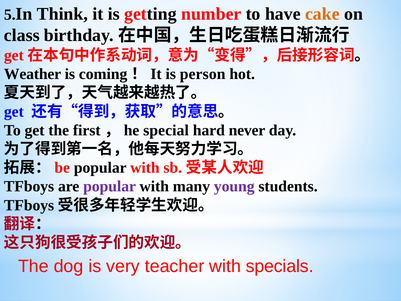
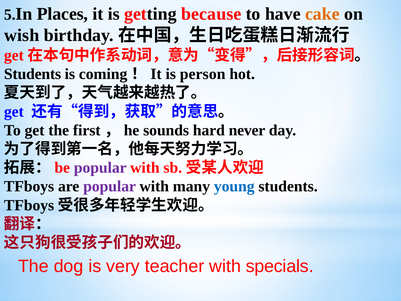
Think: Think -> Places
number: number -> because
class: class -> wish
Weather at (33, 74): Weather -> Students
special: special -> sounds
popular at (100, 168) colour: black -> purple
young colour: purple -> blue
